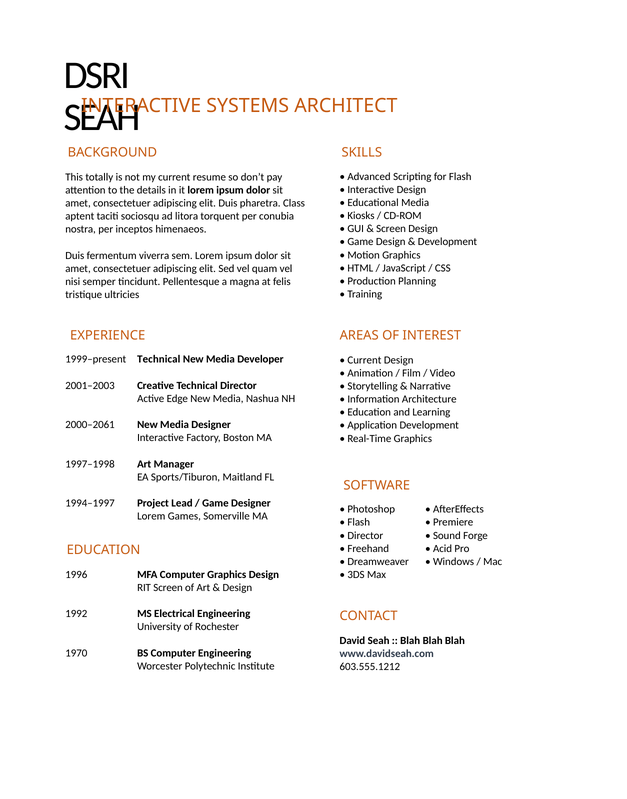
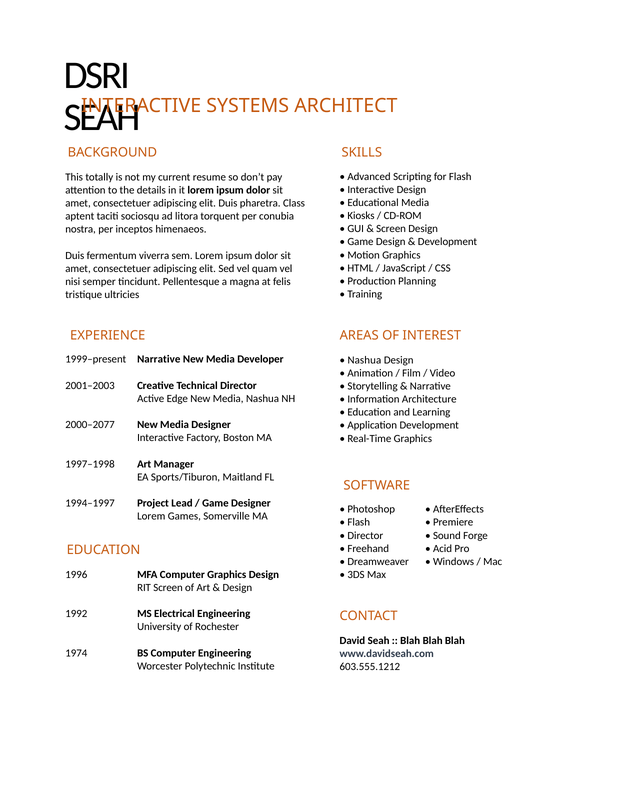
Technical at (159, 359): Technical -> Narrative
Current at (364, 360): Current -> Nashua
2000–2061: 2000–2061 -> 2000–2077
1970: 1970 -> 1974
